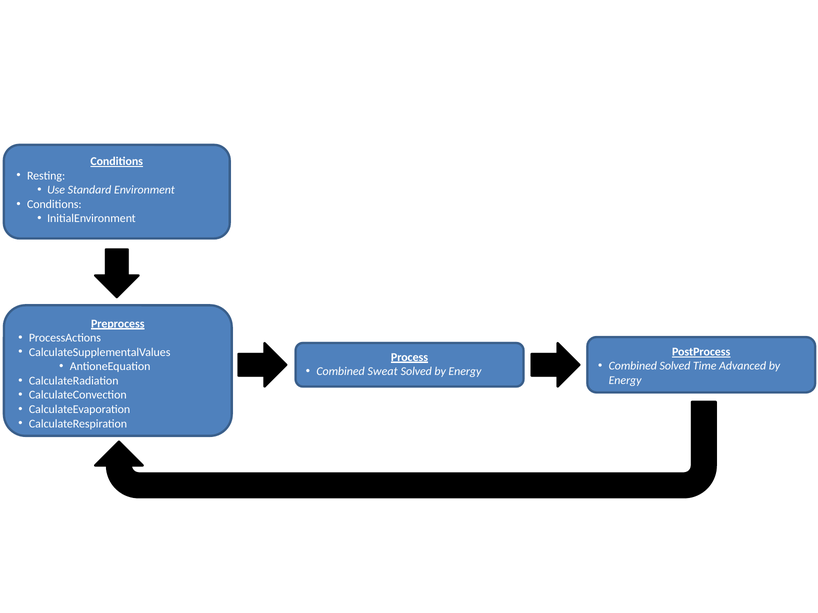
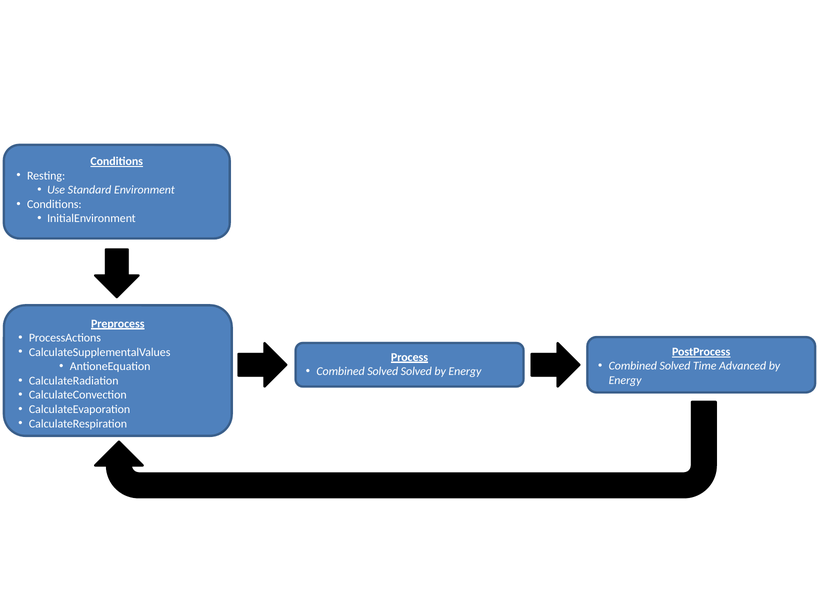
Sweat at (383, 372): Sweat -> Solved
